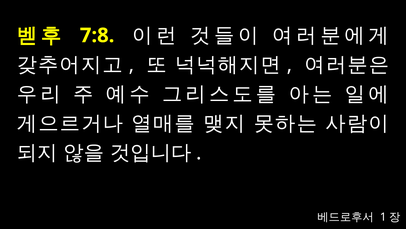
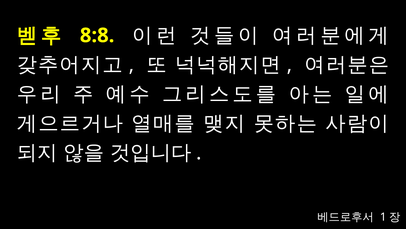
7:8: 7:8 -> 8:8
